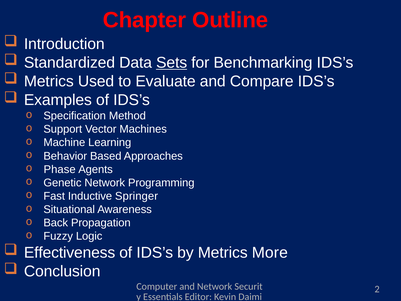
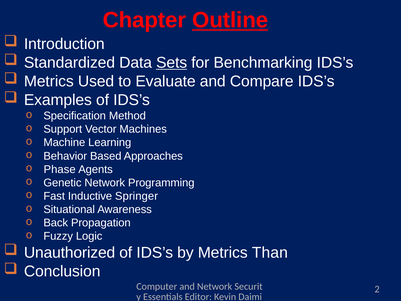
Outline underline: none -> present
Effectiveness: Effectiveness -> Unauthorized
More: More -> Than
